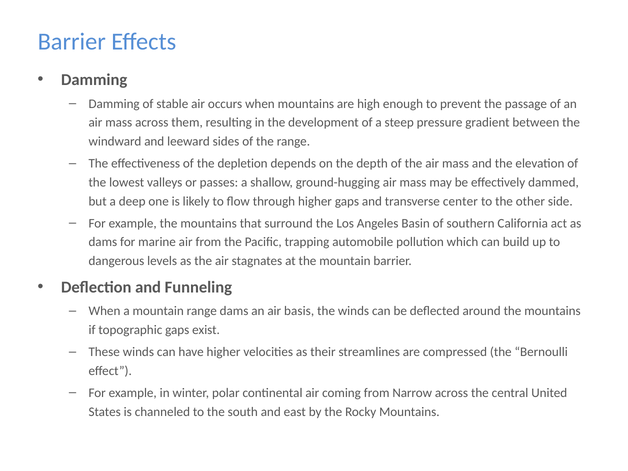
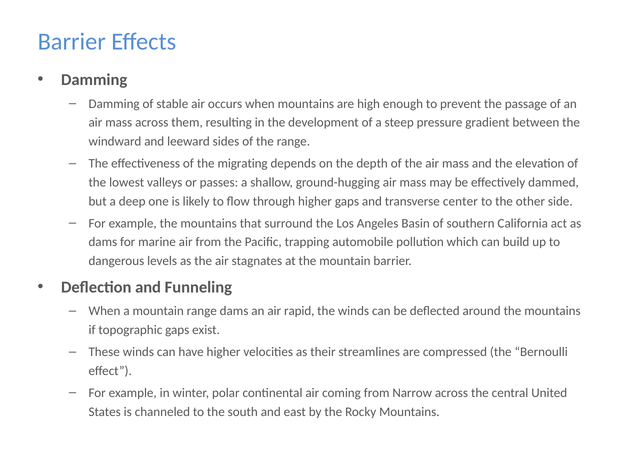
depletion: depletion -> migrating
basis: basis -> rapid
